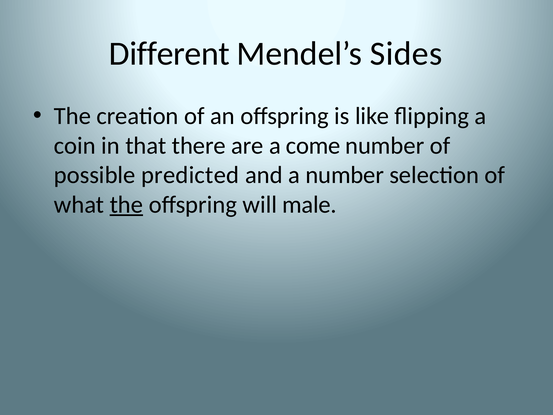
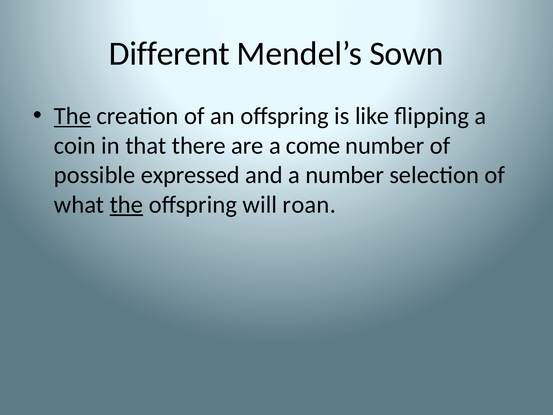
Sides: Sides -> Sown
The at (72, 116) underline: none -> present
predicted: predicted -> expressed
male: male -> roan
